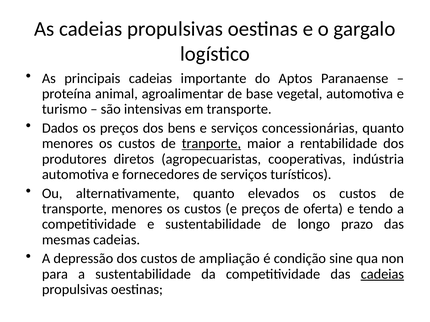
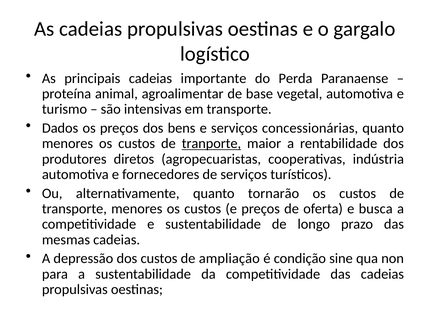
Aptos: Aptos -> Perda
elevados: elevados -> tornarão
tendo: tendo -> busca
cadeias at (382, 274) underline: present -> none
